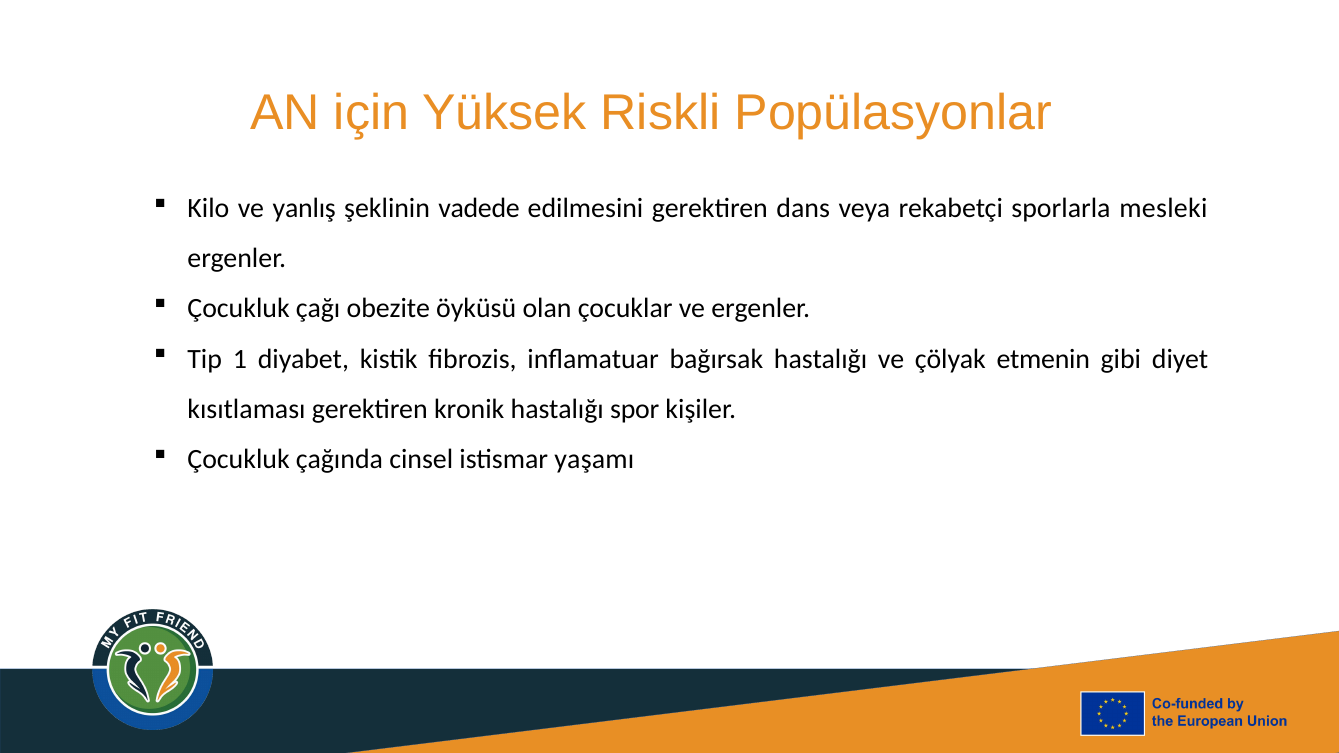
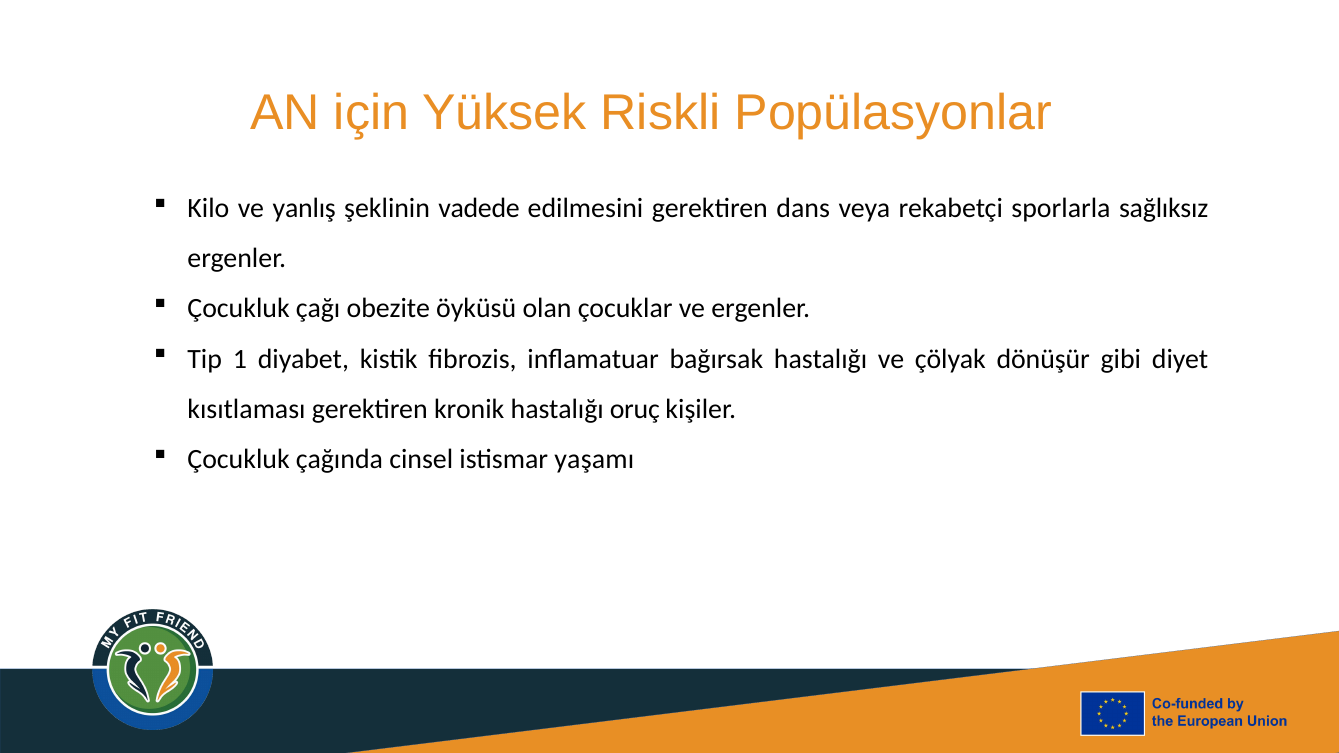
mesleki: mesleki -> sağlıksız
etmenin: etmenin -> dönüşür
spor: spor -> oruç
